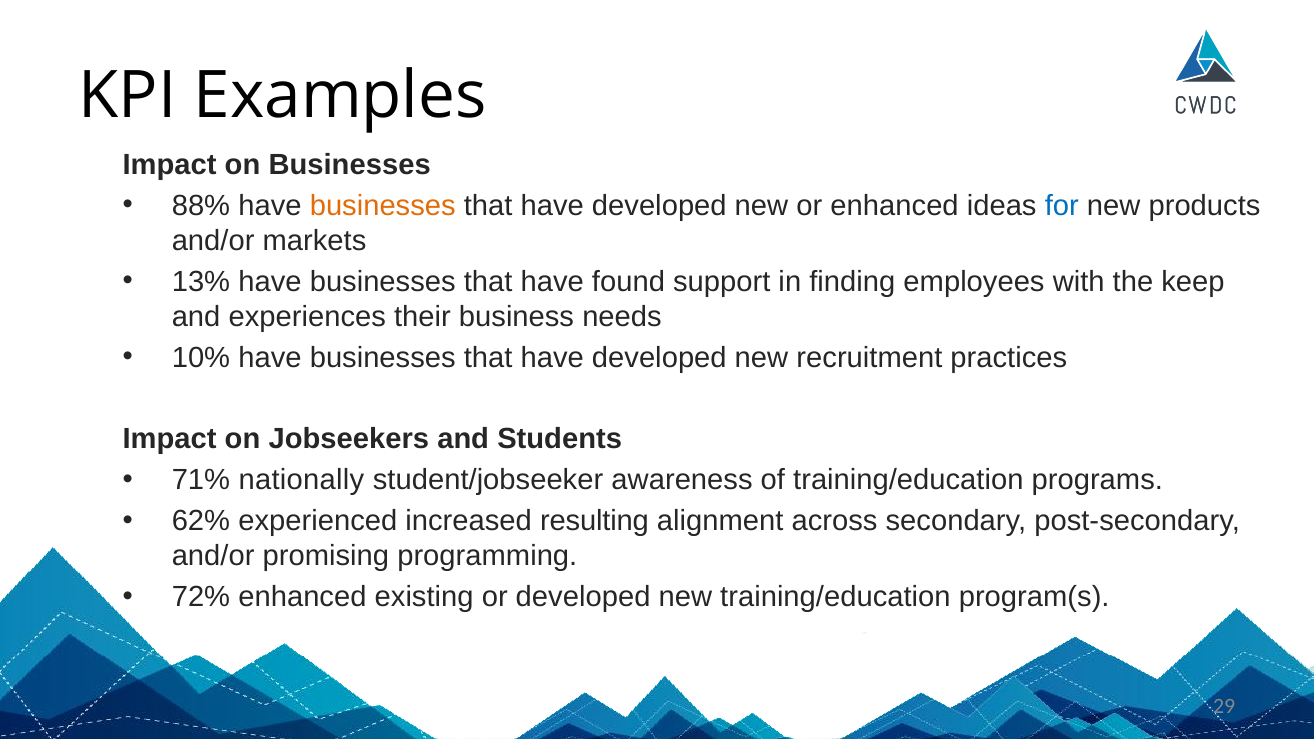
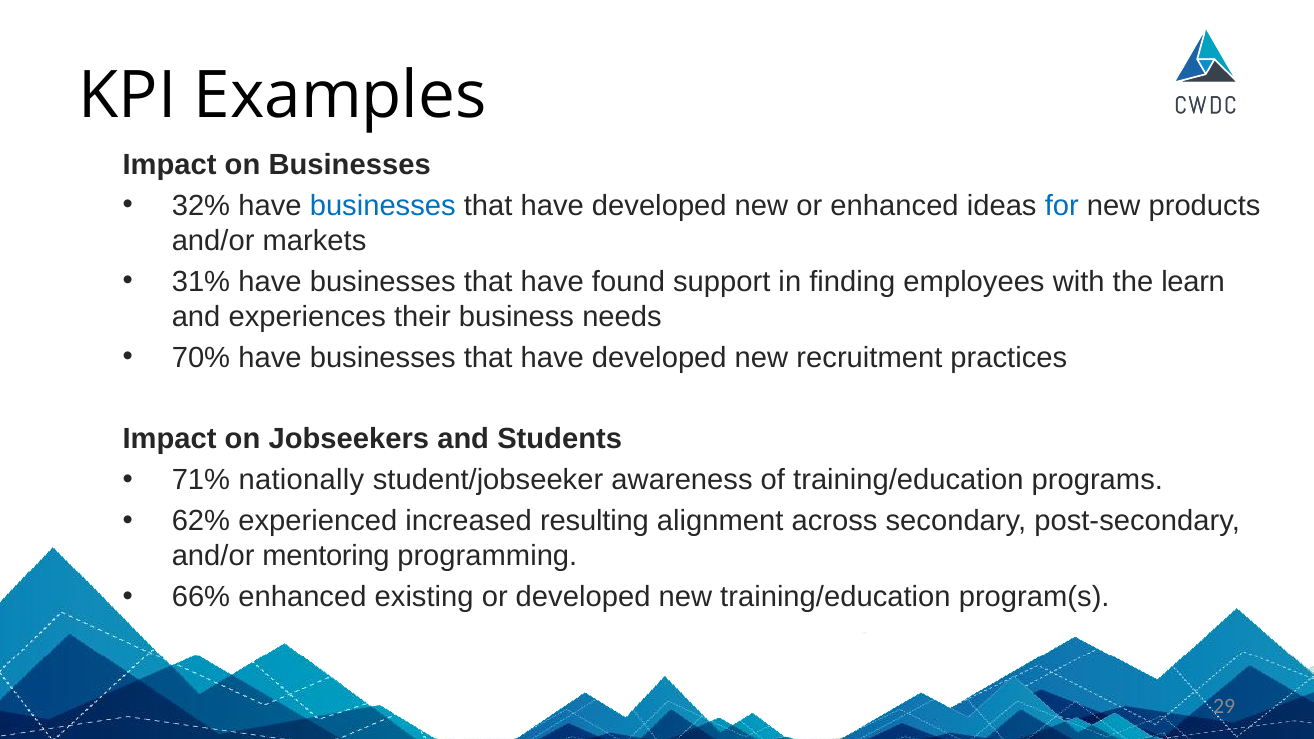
88%: 88% -> 32%
businesses at (383, 206) colour: orange -> blue
13%: 13% -> 31%
keep: keep -> learn
10%: 10% -> 70%
promising: promising -> mentoring
72%: 72% -> 66%
